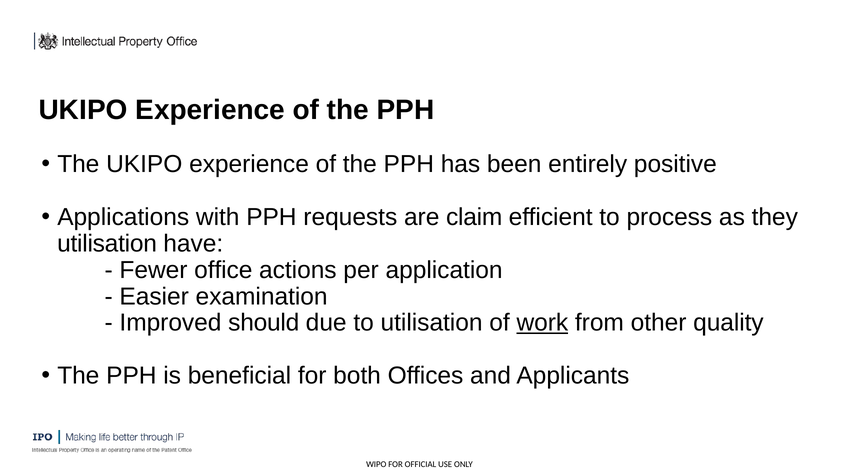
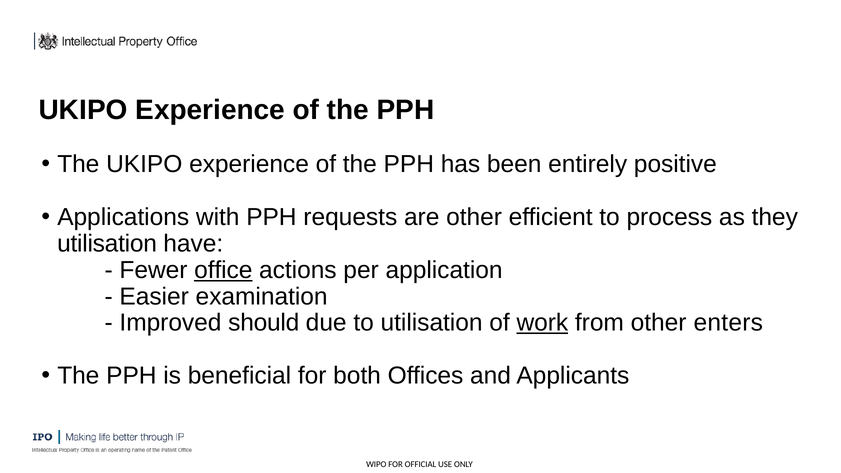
are claim: claim -> other
office underline: none -> present
quality: quality -> enters
